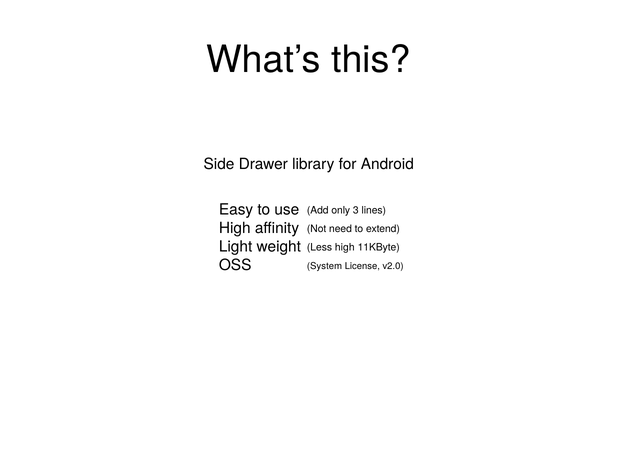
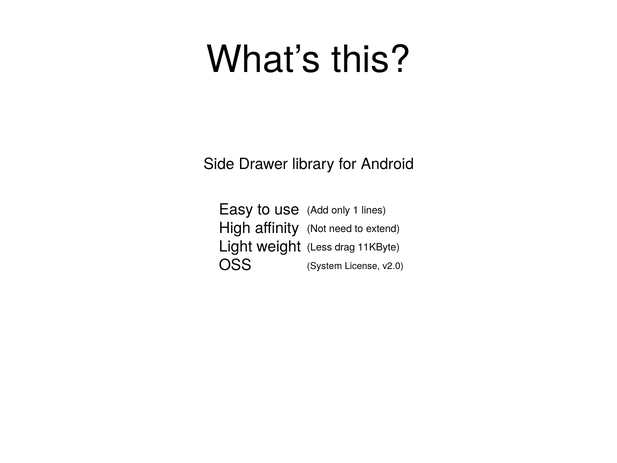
3: 3 -> 1
Less high: high -> drag
